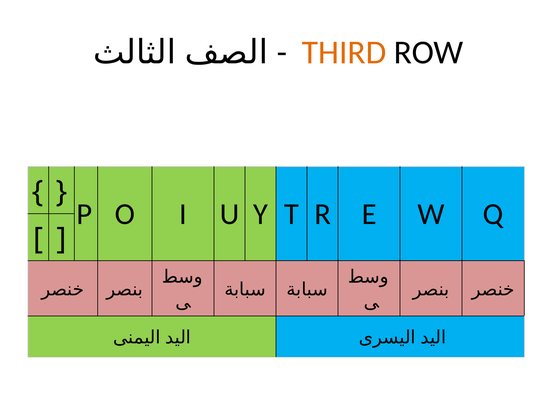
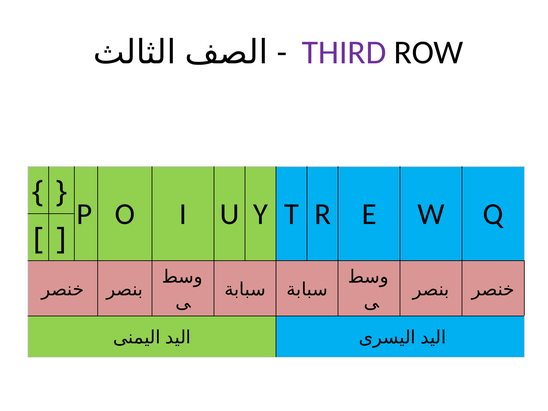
THIRD colour: orange -> purple
